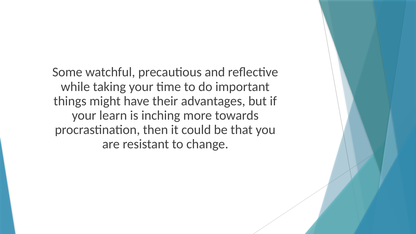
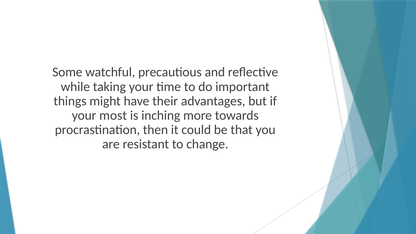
learn: learn -> most
